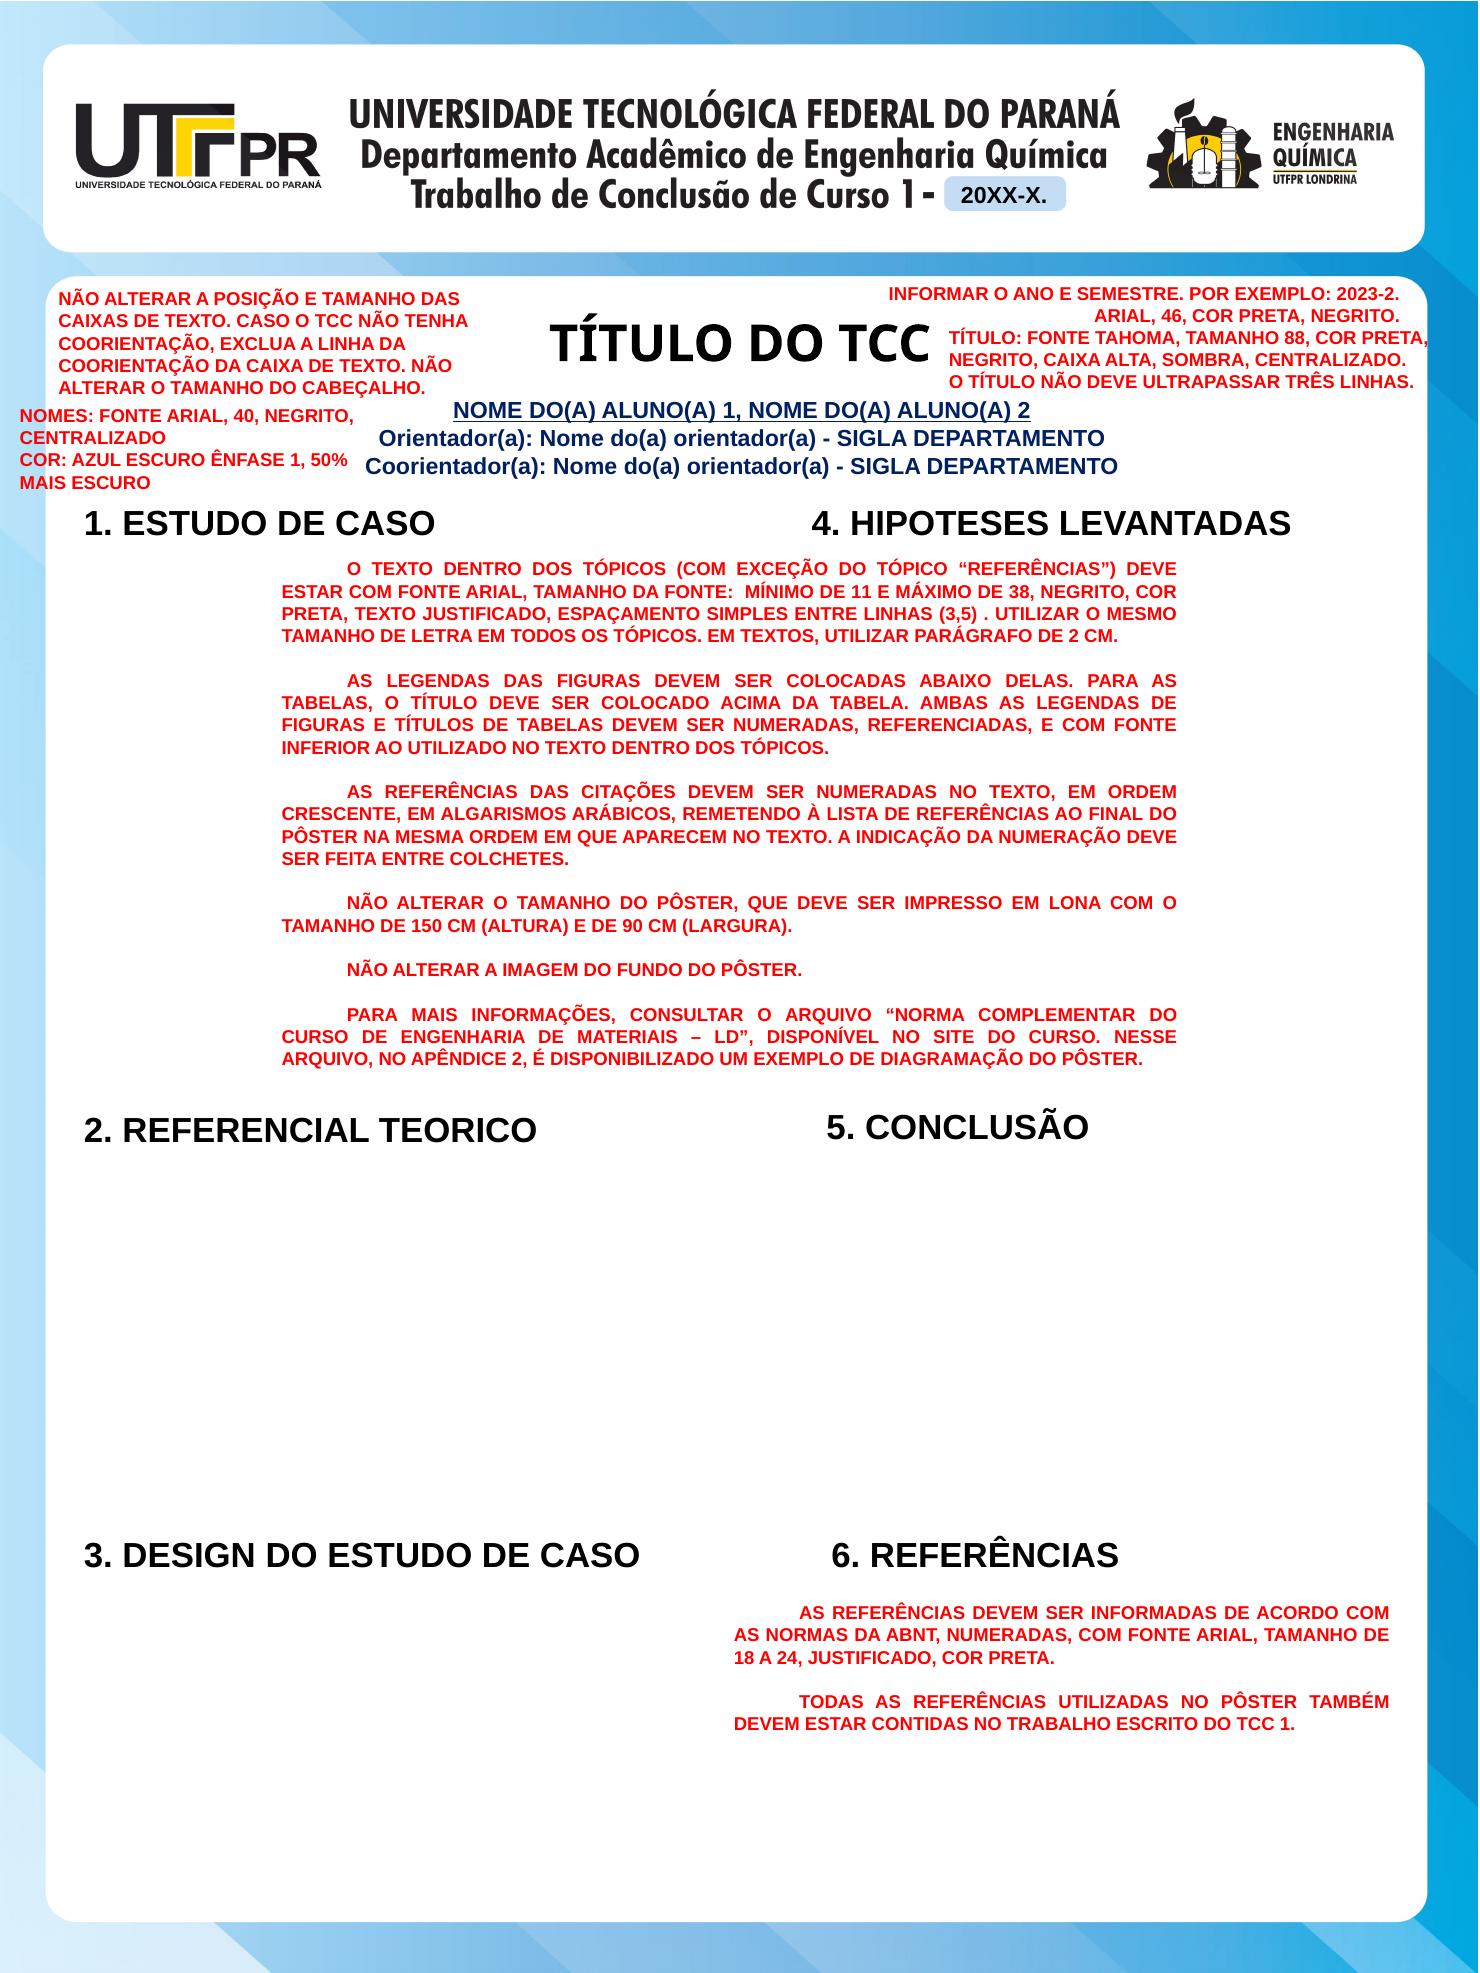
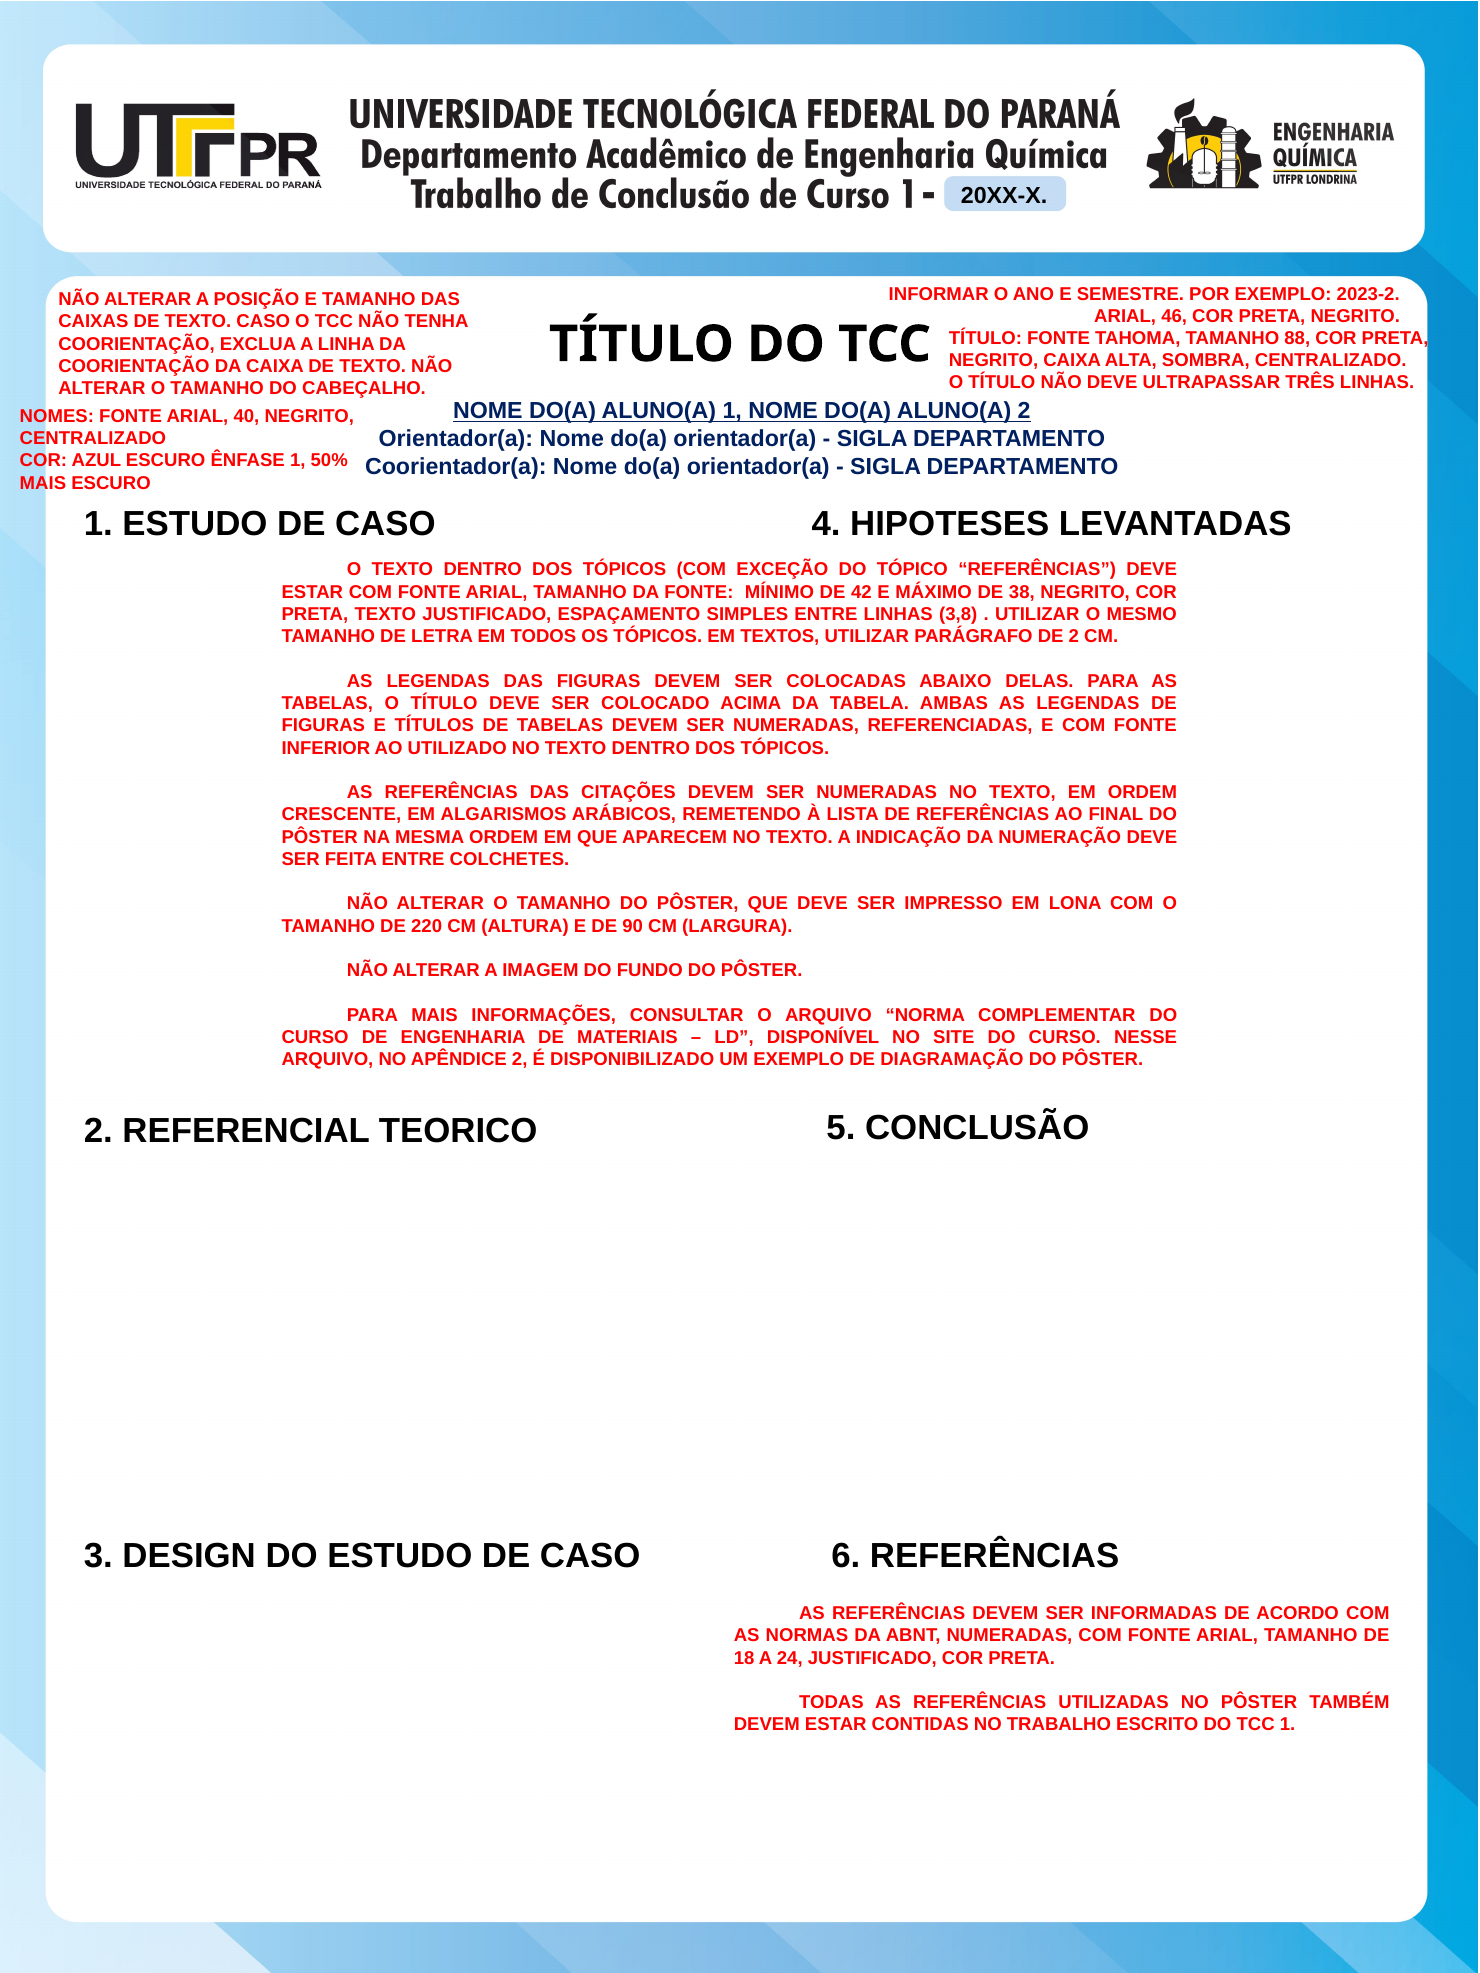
11: 11 -> 42
3,5: 3,5 -> 3,8
150: 150 -> 220
